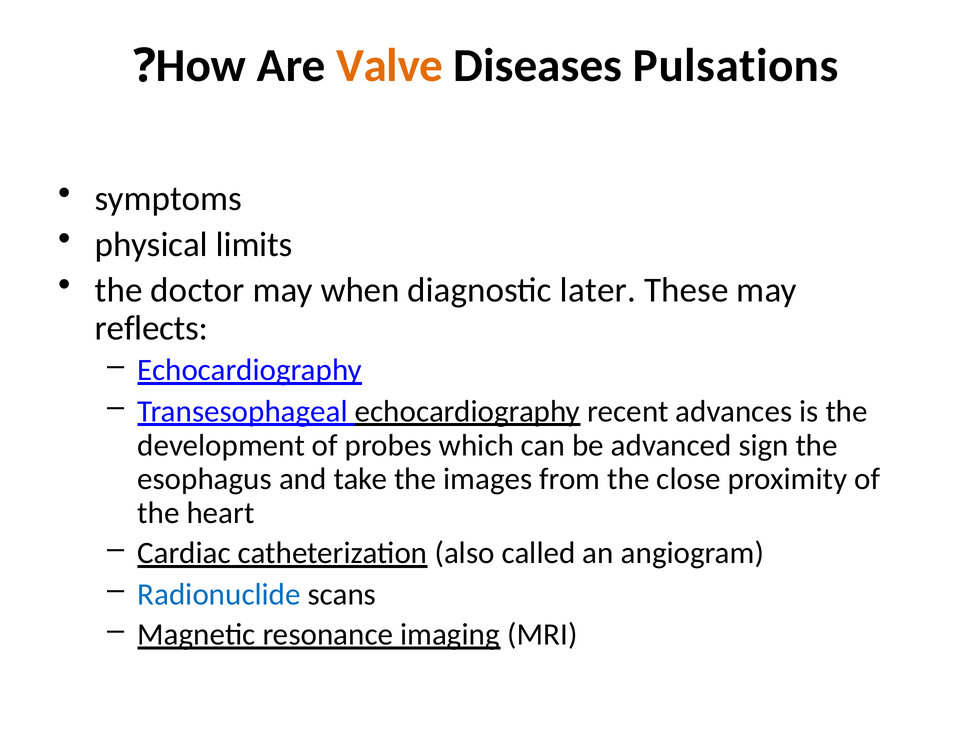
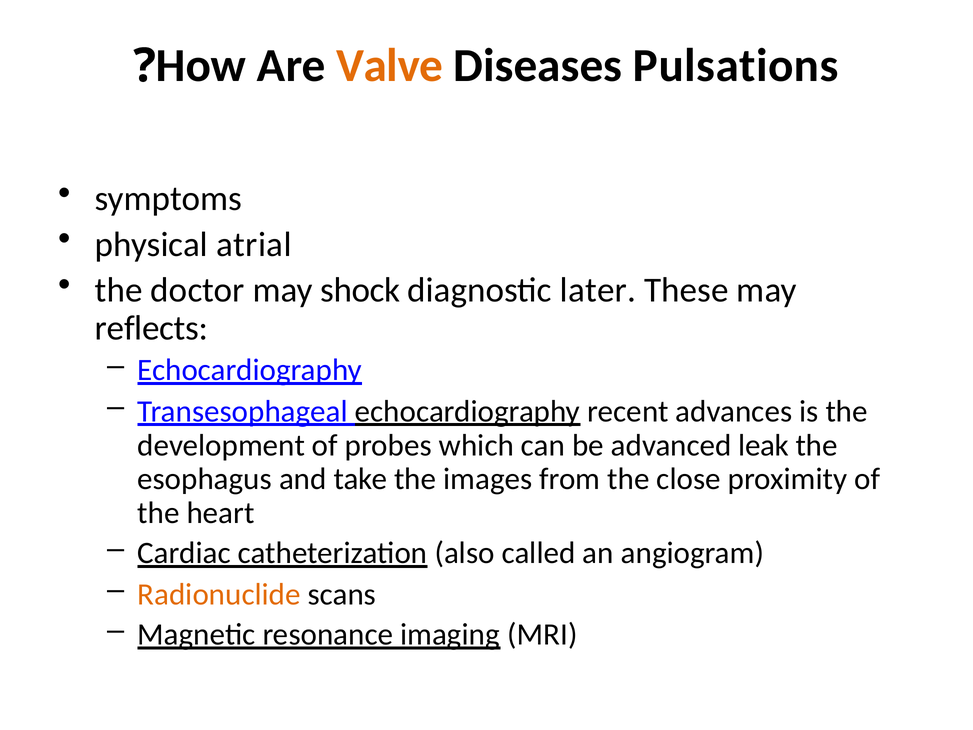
limits: limits -> atrial
when: when -> shock
sign: sign -> leak
Radionuclide colour: blue -> orange
